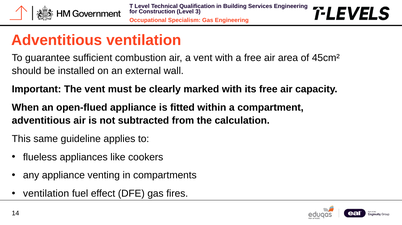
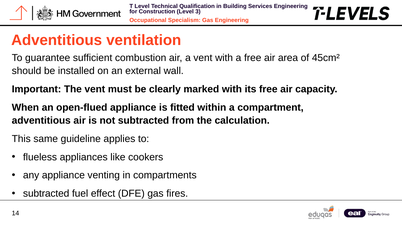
ventilation at (46, 193): ventilation -> subtracted
